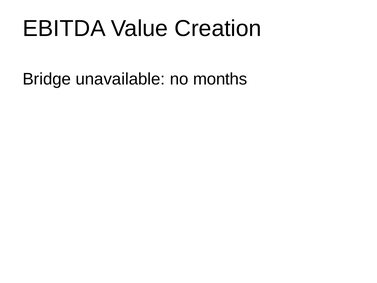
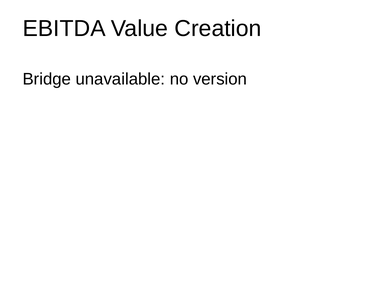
months: months -> version
